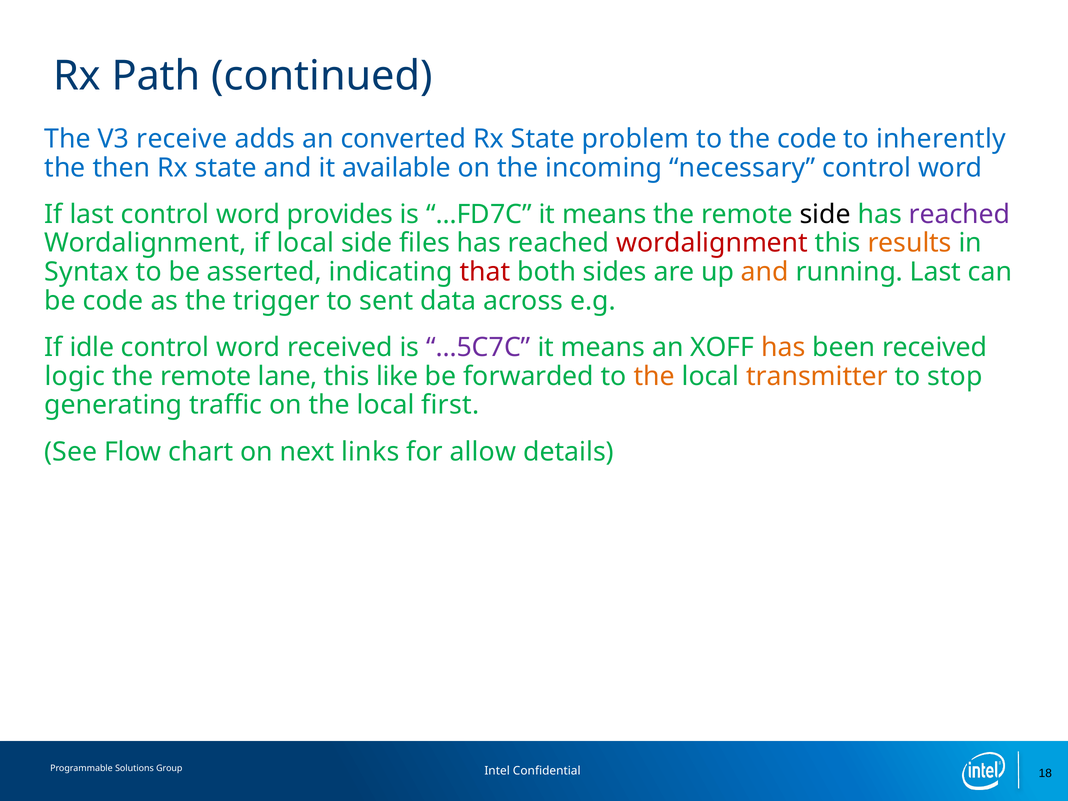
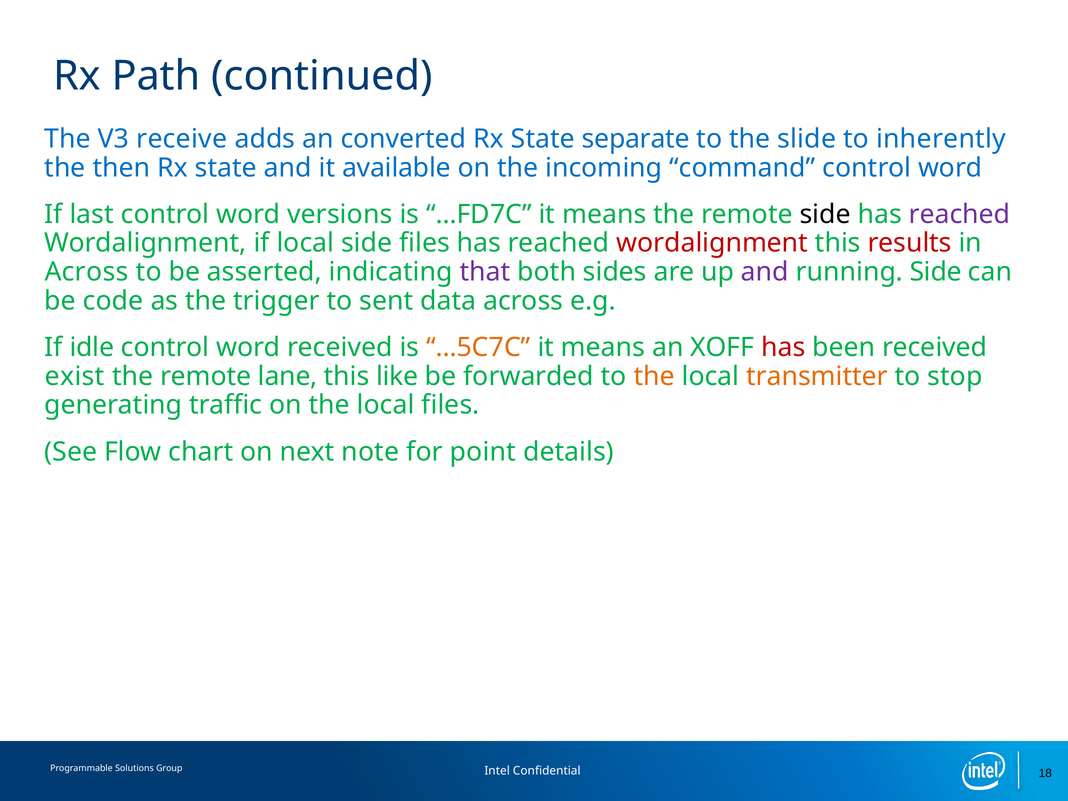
problem: problem -> separate
the code: code -> slide
necessary: necessary -> command
provides: provides -> versions
results colour: orange -> red
Syntax at (87, 272): Syntax -> Across
that colour: red -> purple
and at (765, 272) colour: orange -> purple
running Last: Last -> Side
…5C7C colour: purple -> orange
has at (783, 347) colour: orange -> red
logic: logic -> exist
local first: first -> files
links: links -> note
allow: allow -> point
